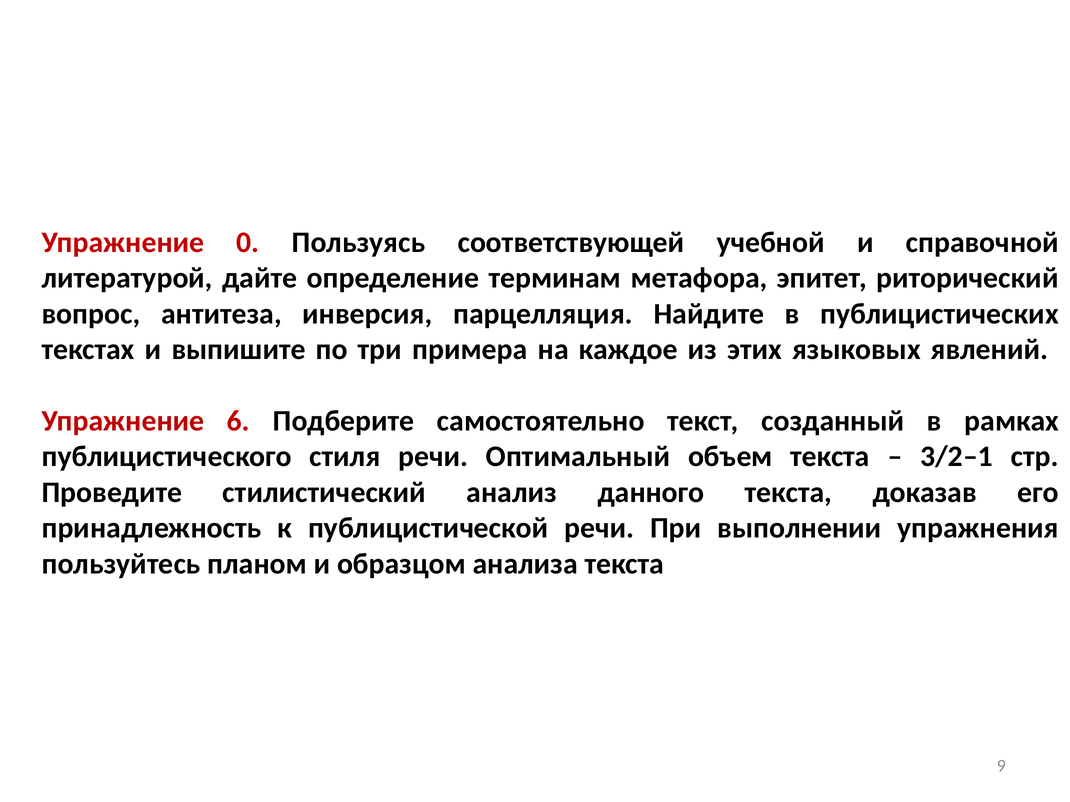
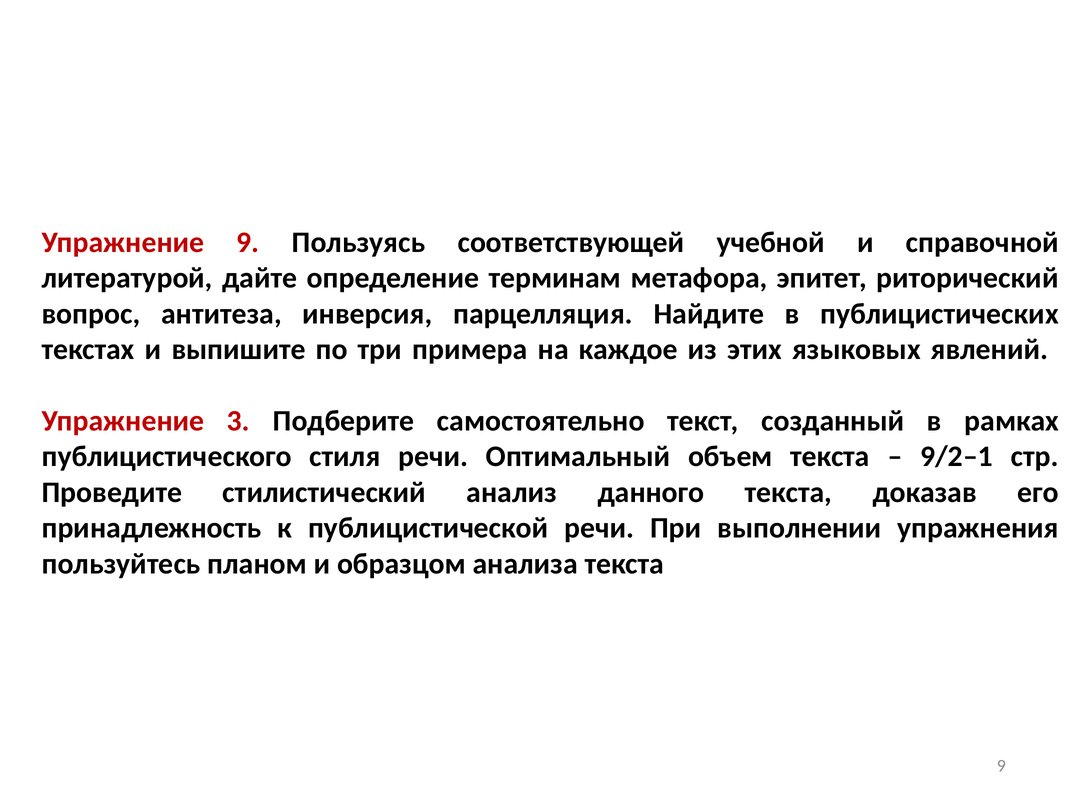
Упражнение 0: 0 -> 9
6: 6 -> 3
3/2–1: 3/2–1 -> 9/2–1
